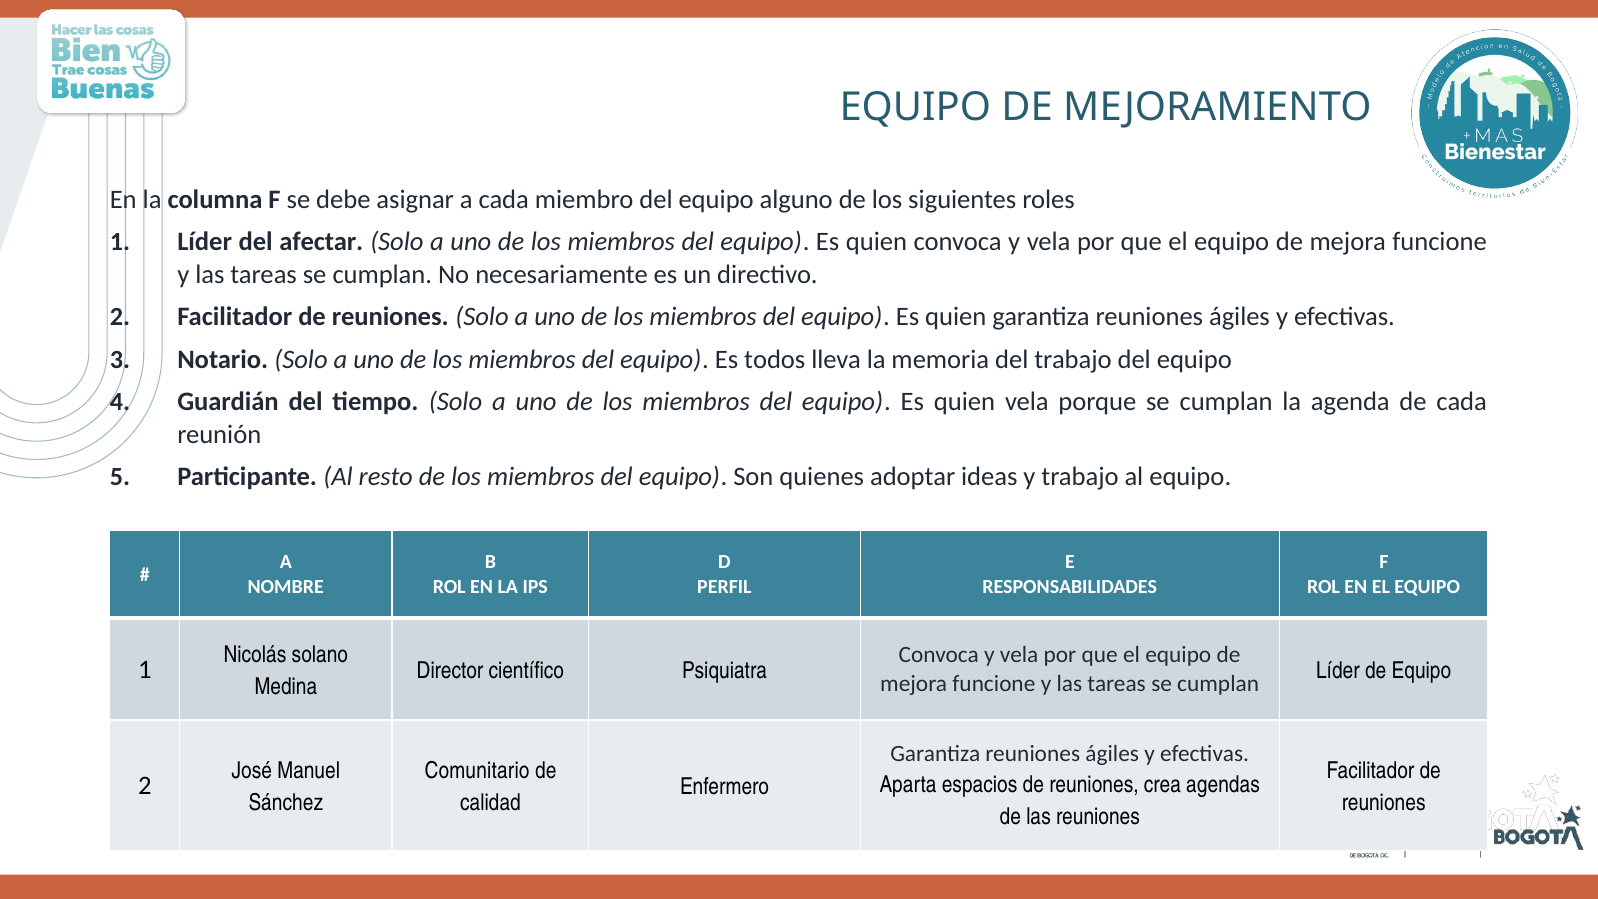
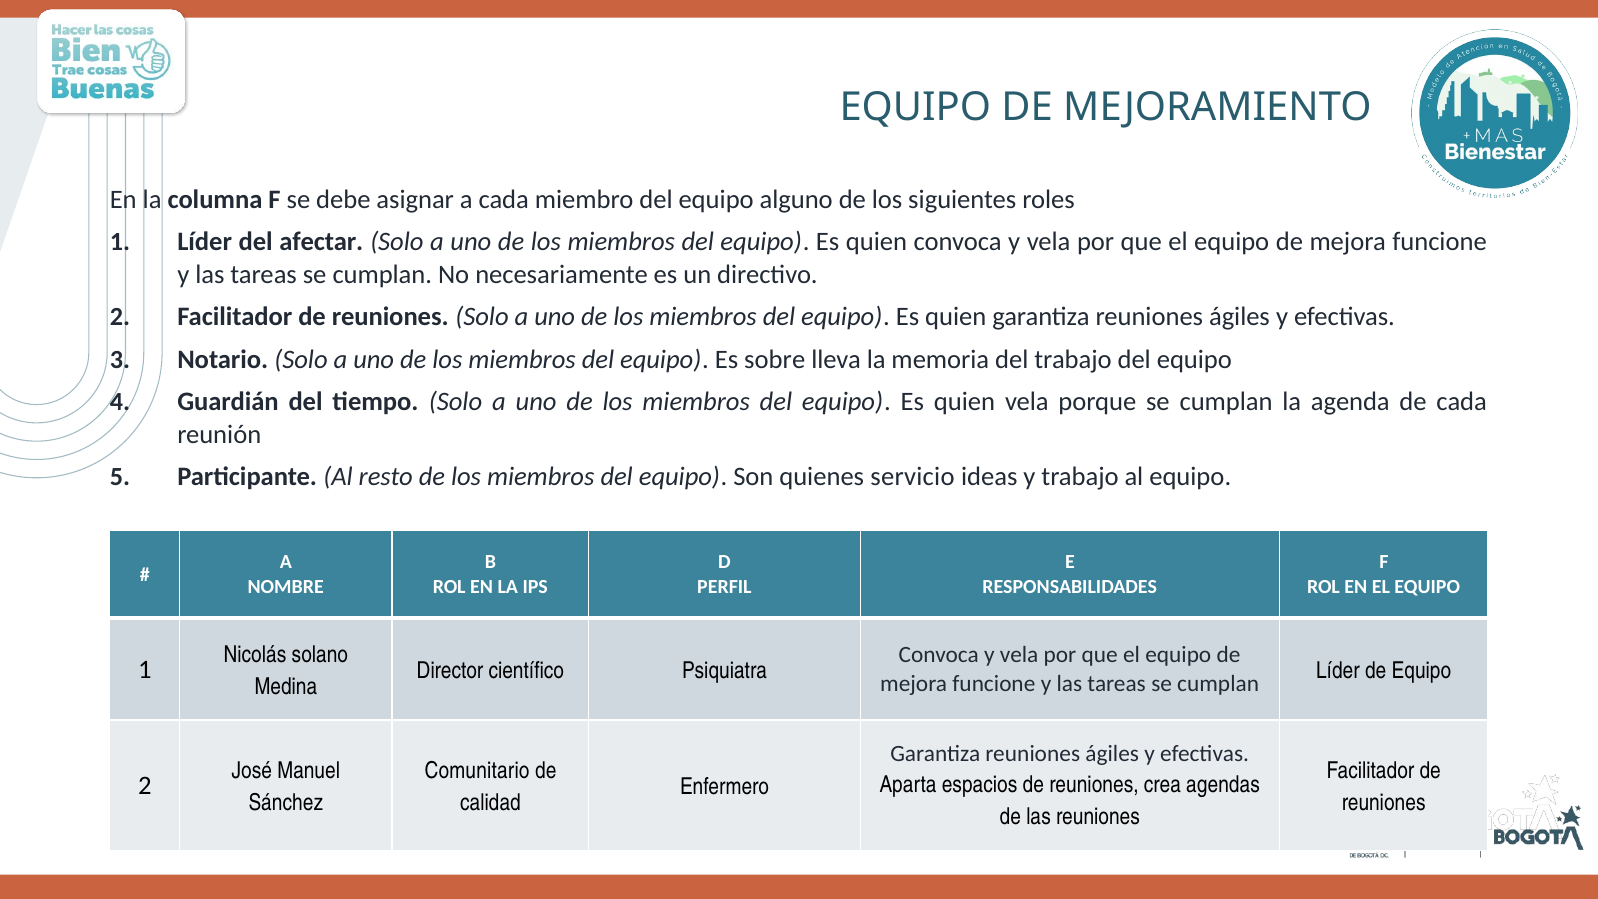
todos: todos -> sobre
adoptar: adoptar -> servicio
